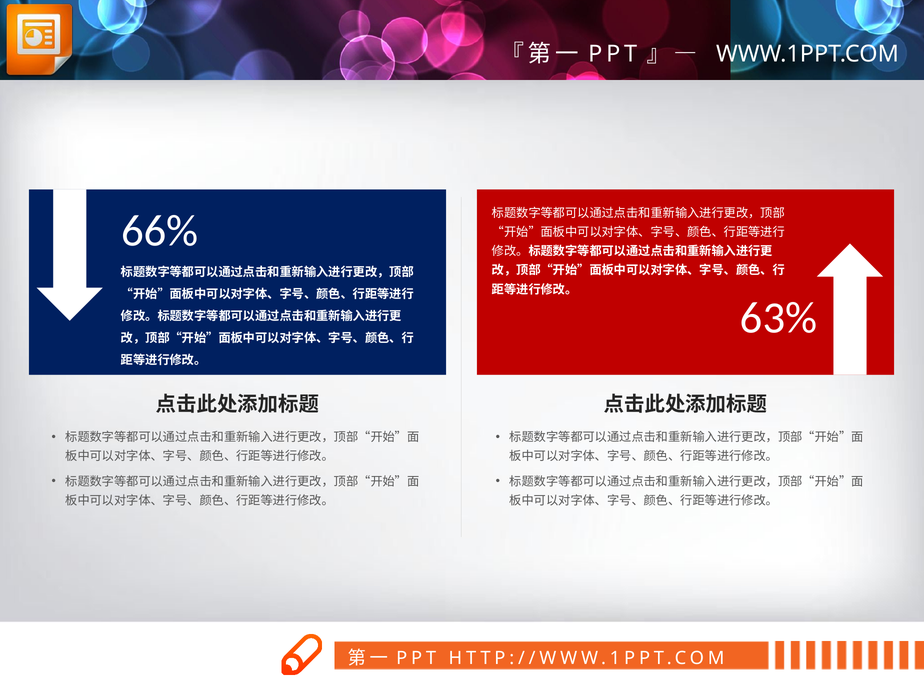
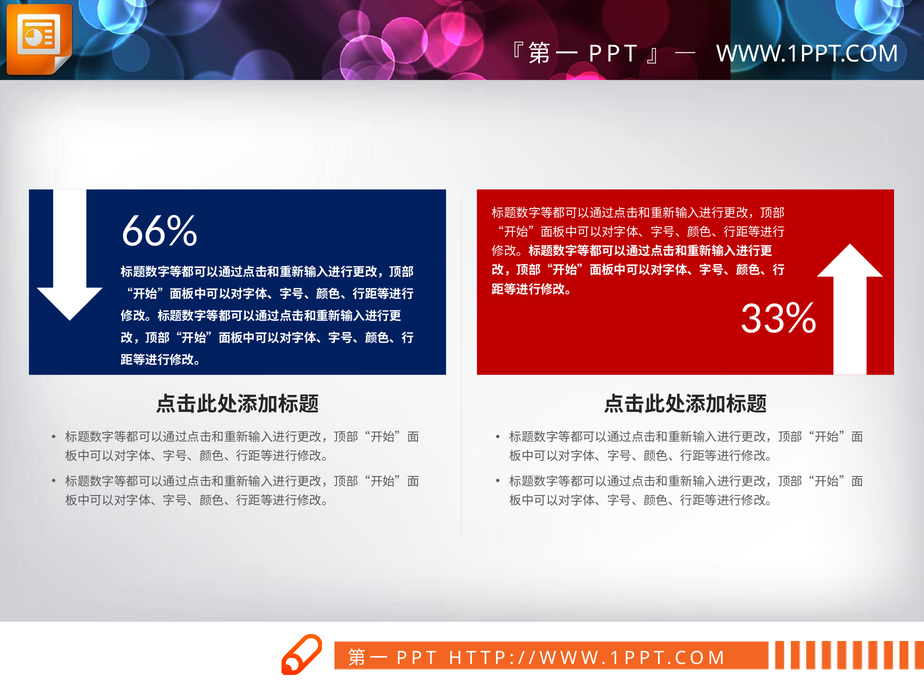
63%: 63% -> 33%
